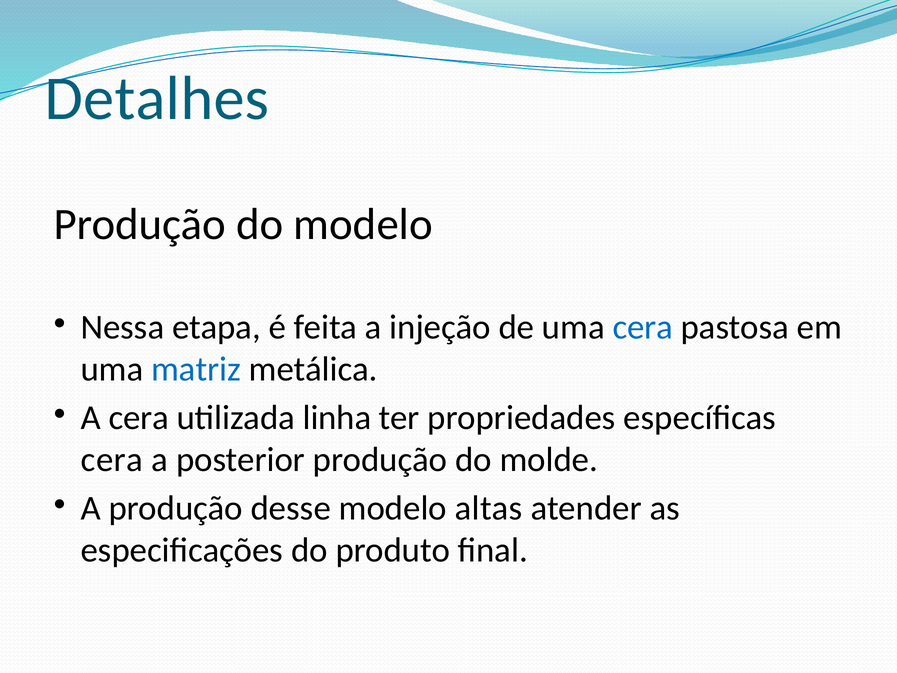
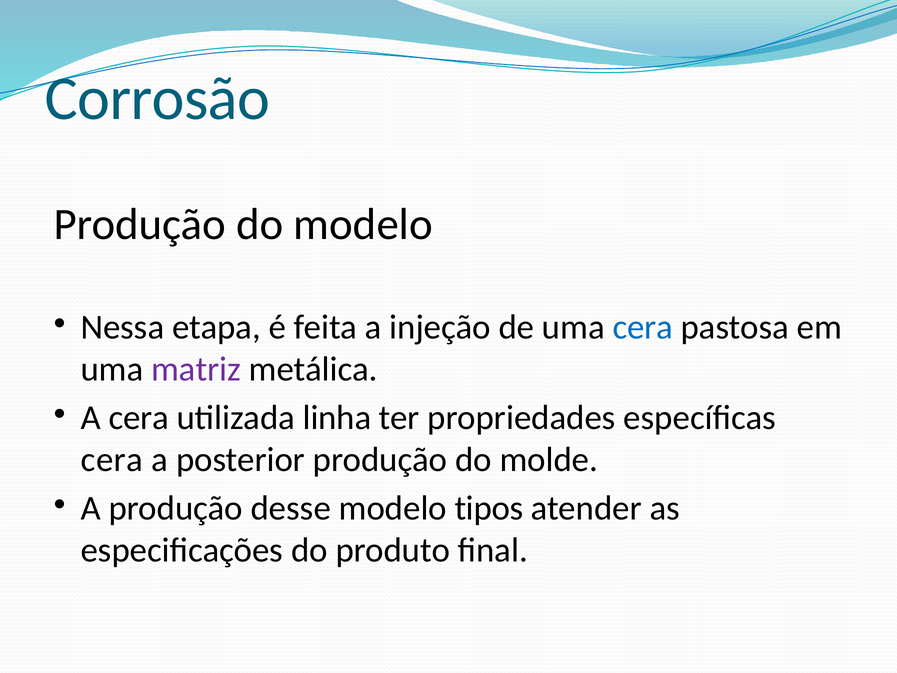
Detalhes: Detalhes -> Corrosão
matriz colour: blue -> purple
altas: altas -> tipos
